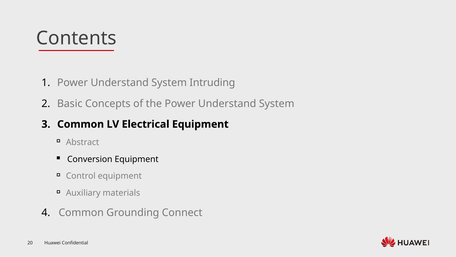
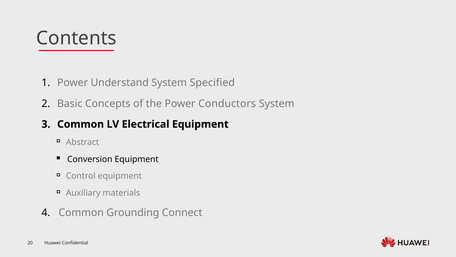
Intruding: Intruding -> Specified
the Power Understand: Understand -> Conductors
